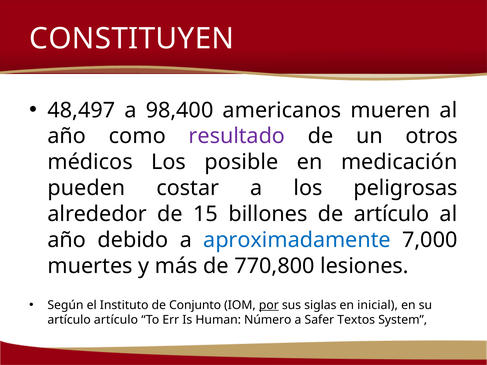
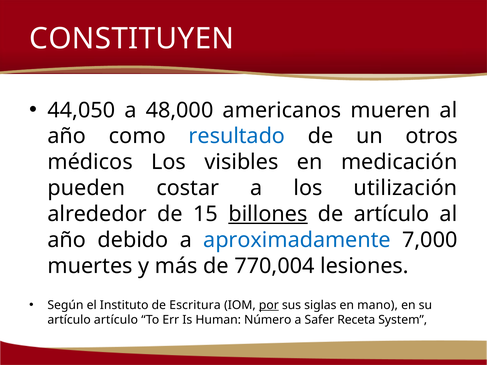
48,497: 48,497 -> 44,050
98,400: 98,400 -> 48,000
resultado colour: purple -> blue
posible: posible -> visibles
peligrosas: peligrosas -> utilización
billones underline: none -> present
770,800: 770,800 -> 770,004
Conjunto: Conjunto -> Escritura
inicial: inicial -> mano
Textos: Textos -> Receta
